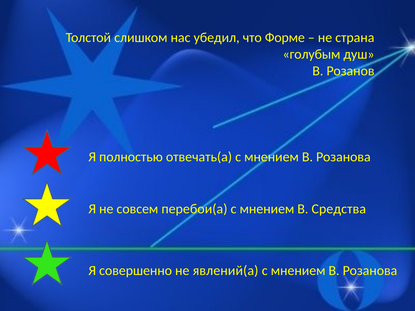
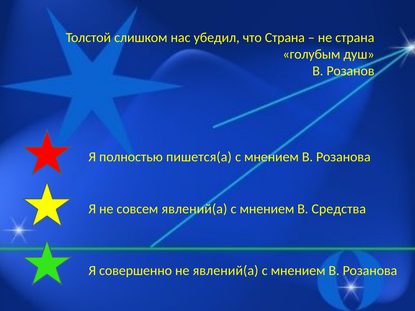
что Форме: Форме -> Страна
отвечать(а: отвечать(а -> пишется(а
совсем перебои(а: перебои(а -> явлений(а
